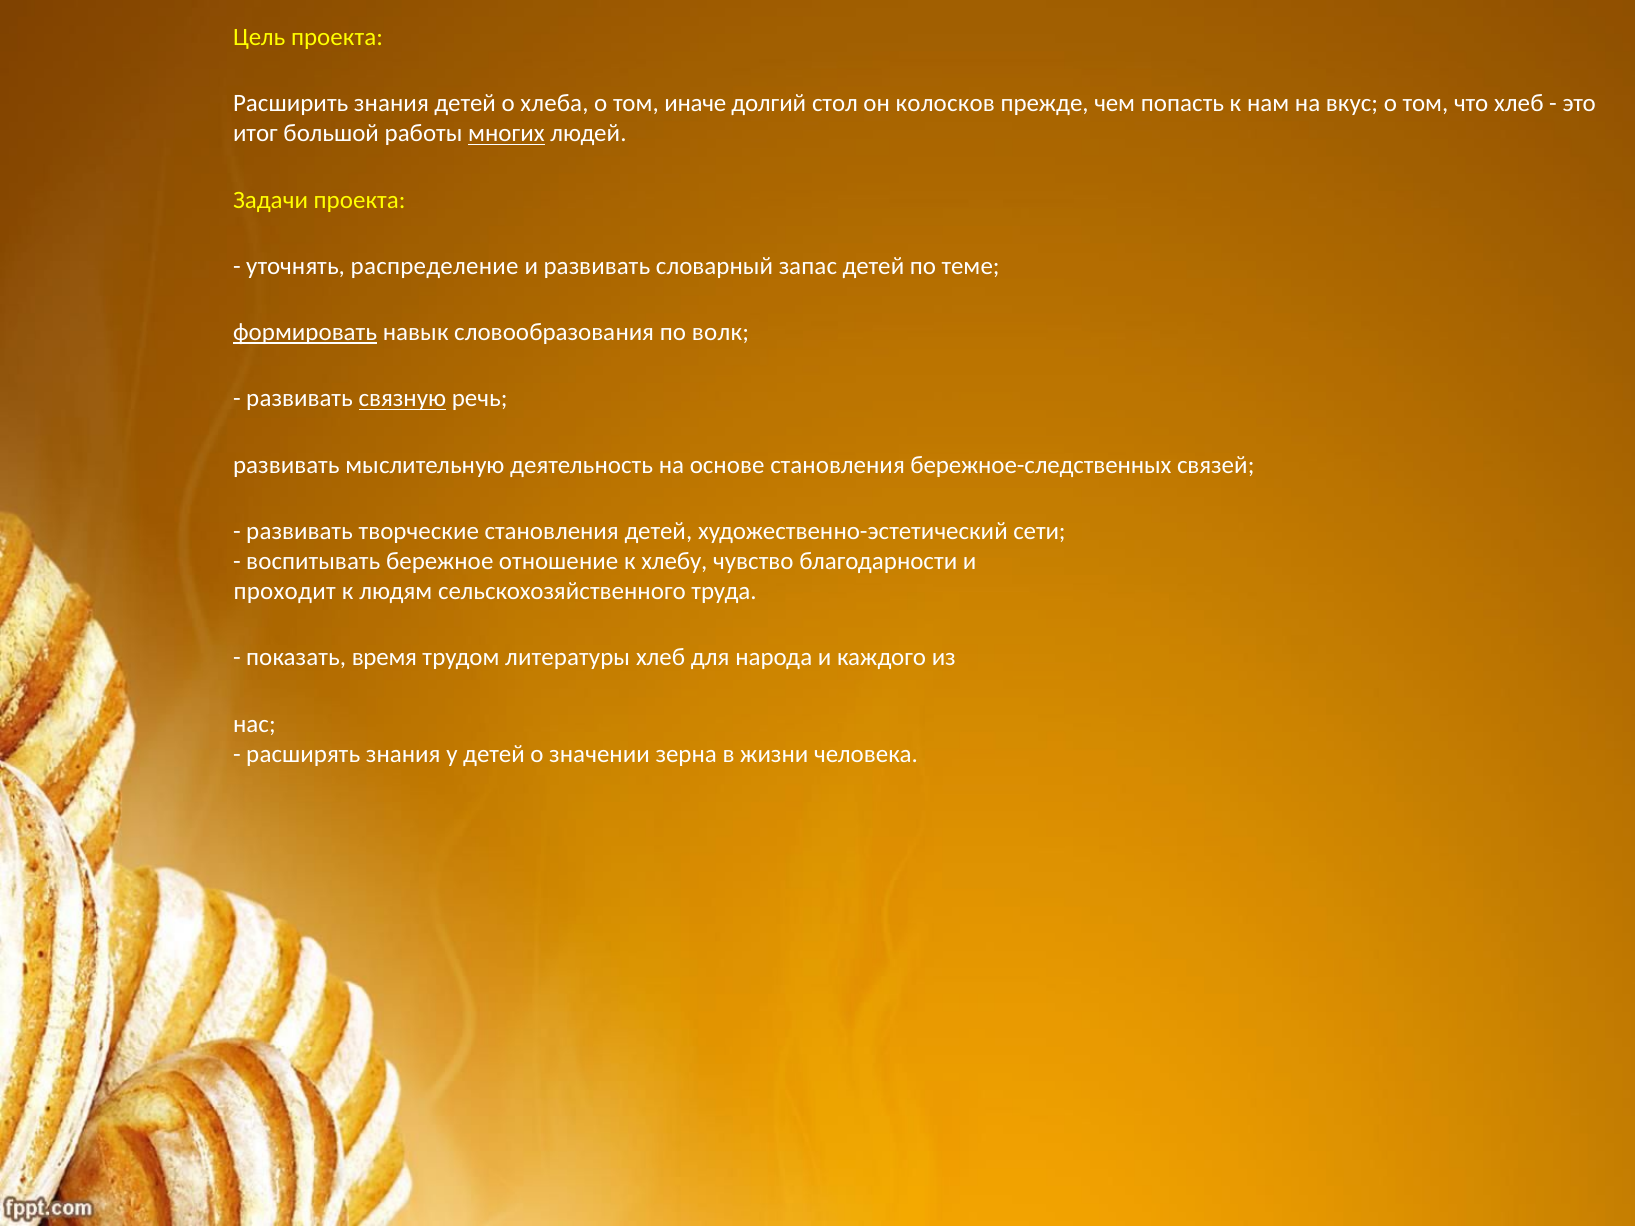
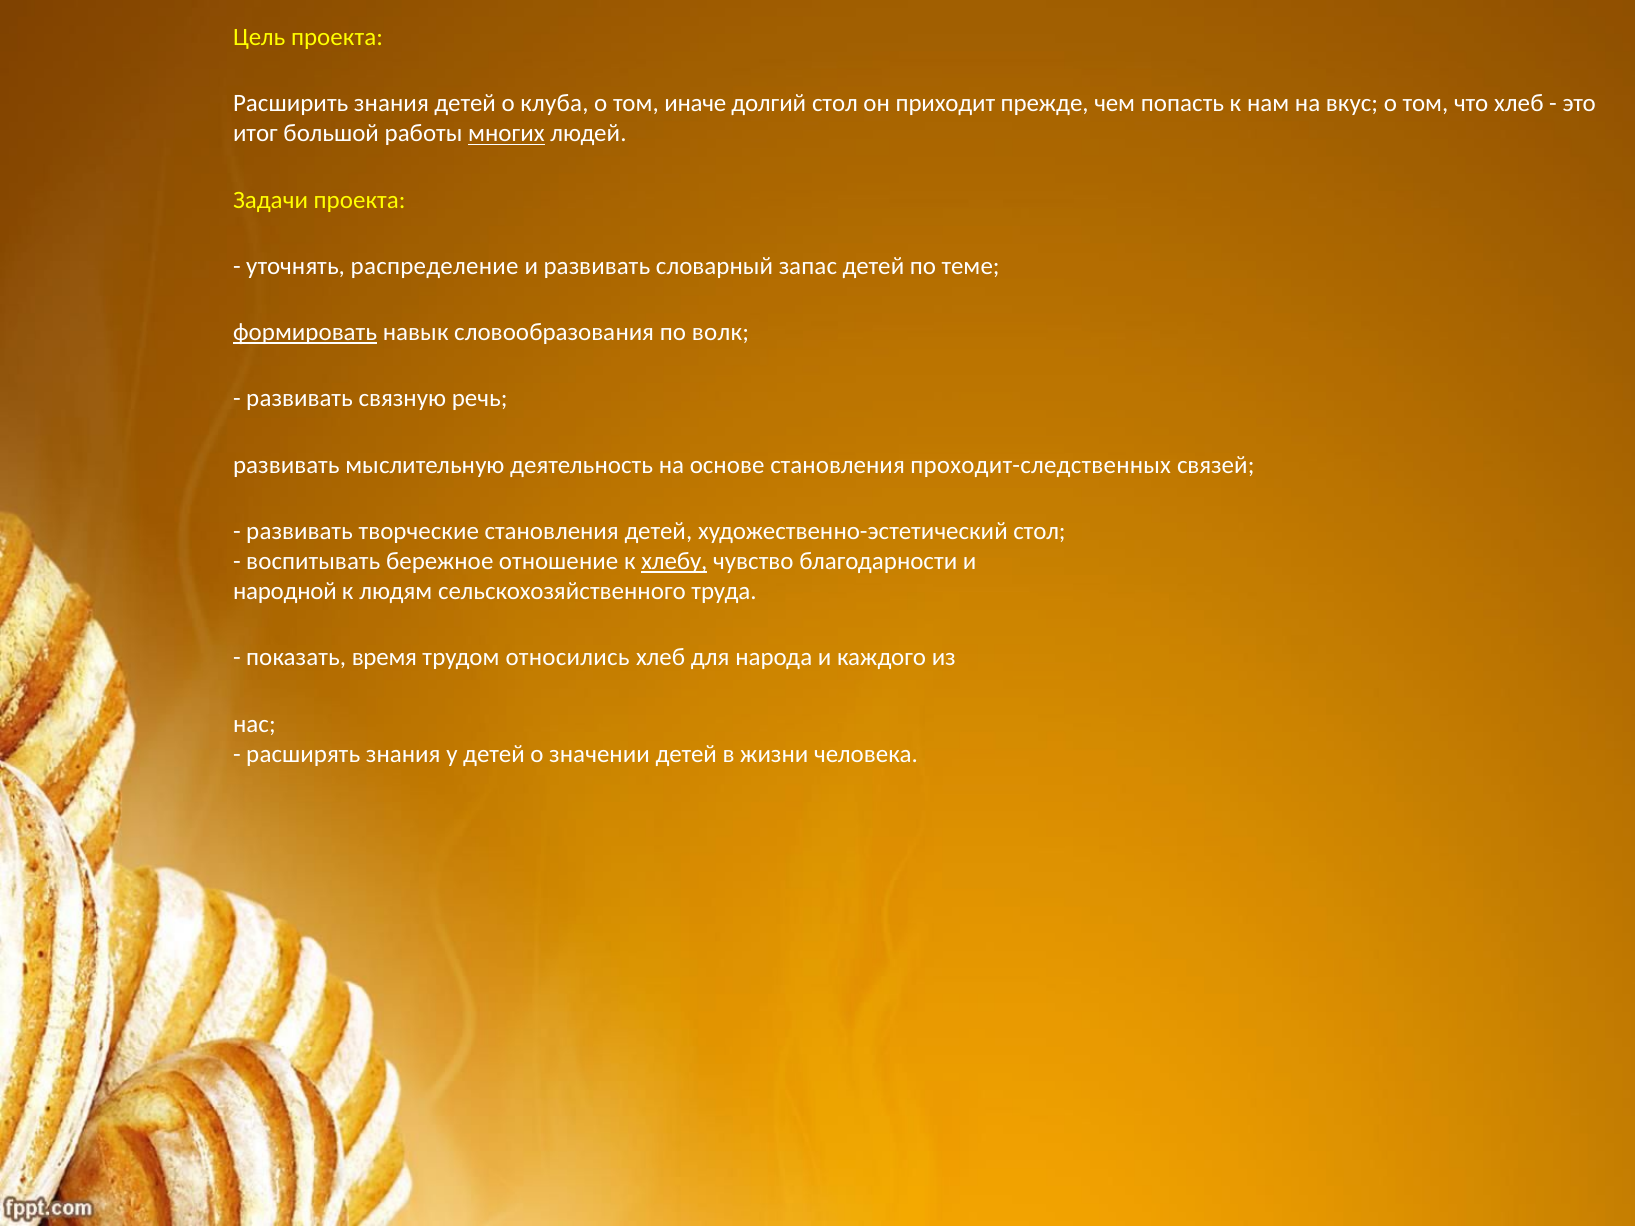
хлеба: хлеба -> клуба
колосков: колосков -> приходит
связную underline: present -> none
бережное-следственных: бережное-следственных -> проходит-следственных
художественно-эстетический сети: сети -> стол
хлебу underline: none -> present
проходит: проходит -> народной
литературы: литературы -> относились
значении зерна: зерна -> детей
